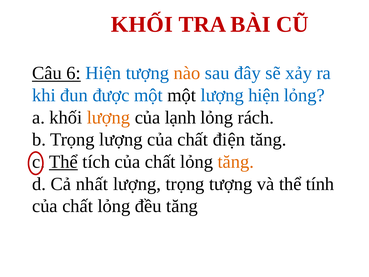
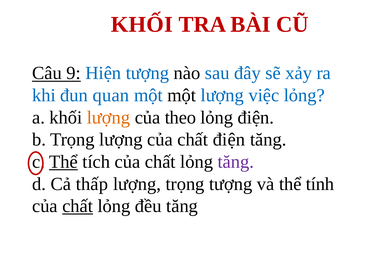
6: 6 -> 9
nào colour: orange -> black
được: được -> quan
lượng hiện: hiện -> việc
lạnh: lạnh -> theo
lỏng rách: rách -> điện
tăng at (236, 162) colour: orange -> purple
nhất: nhất -> thấp
chất at (78, 206) underline: none -> present
